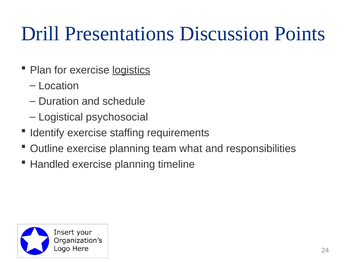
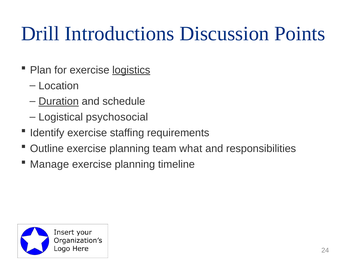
Presentations: Presentations -> Introductions
Duration underline: none -> present
Handled: Handled -> Manage
